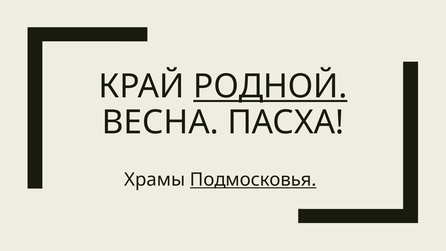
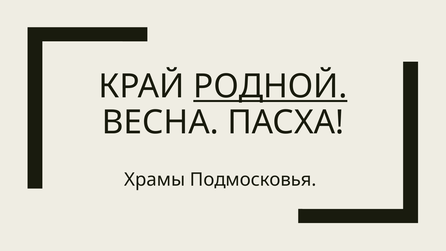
Подмосковья underline: present -> none
